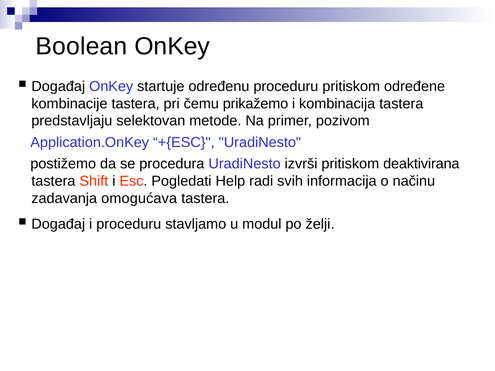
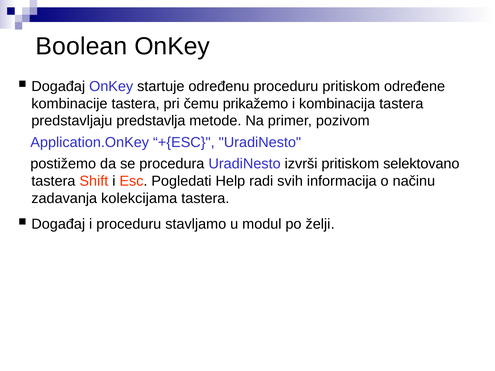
selektovan: selektovan -> predstavlja
deaktivirana: deaktivirana -> selektovano
omogućava: omogućava -> kolekcijama
